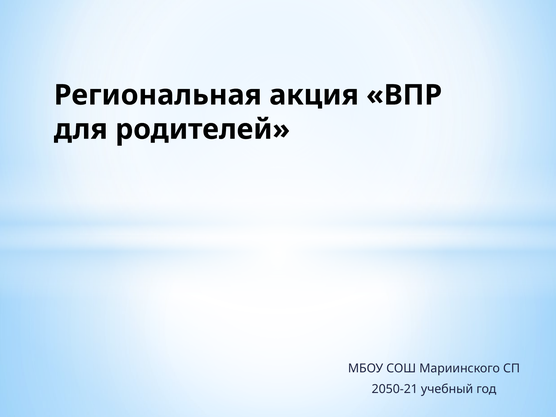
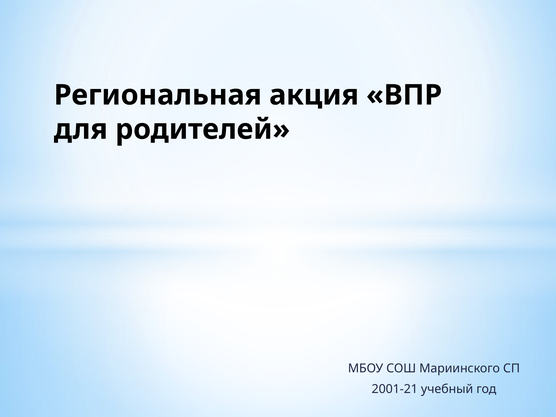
2050-21: 2050-21 -> 2001-21
